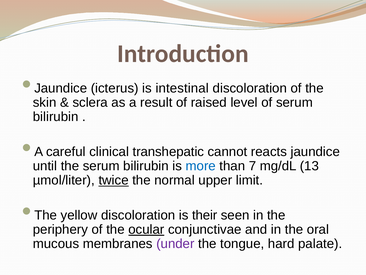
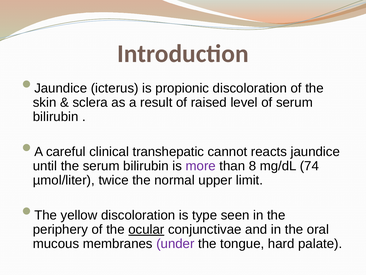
intestinal: intestinal -> propionic
more colour: blue -> purple
7: 7 -> 8
13: 13 -> 74
twice underline: present -> none
their: their -> type
